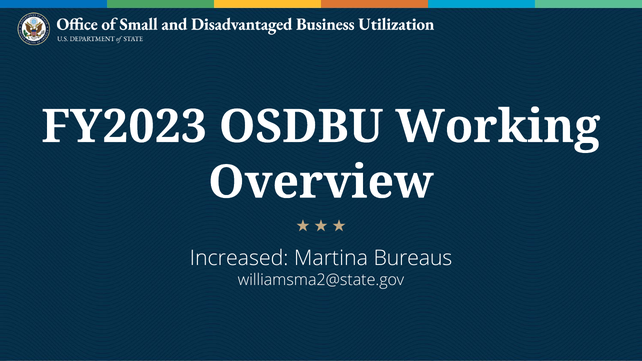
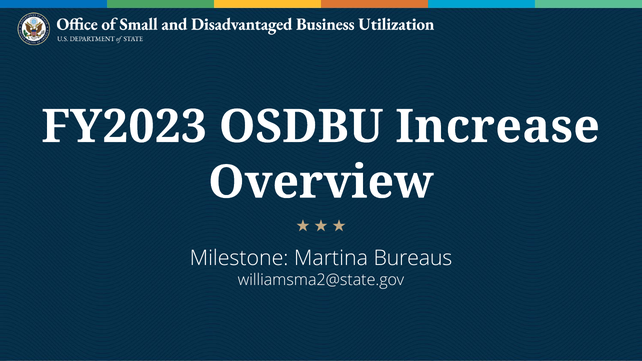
Working: Working -> Increase
Increased: Increased -> Milestone
